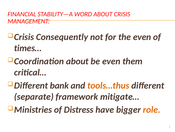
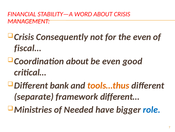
times…: times… -> fiscal…
them: them -> good
mitigate…: mitigate… -> different…
Distress: Distress -> Needed
role colour: orange -> blue
